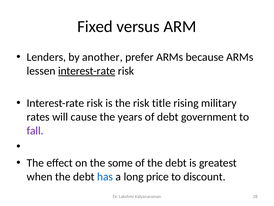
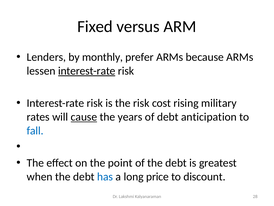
another: another -> monthly
title: title -> cost
cause underline: none -> present
government: government -> anticipation
fall colour: purple -> blue
some: some -> point
